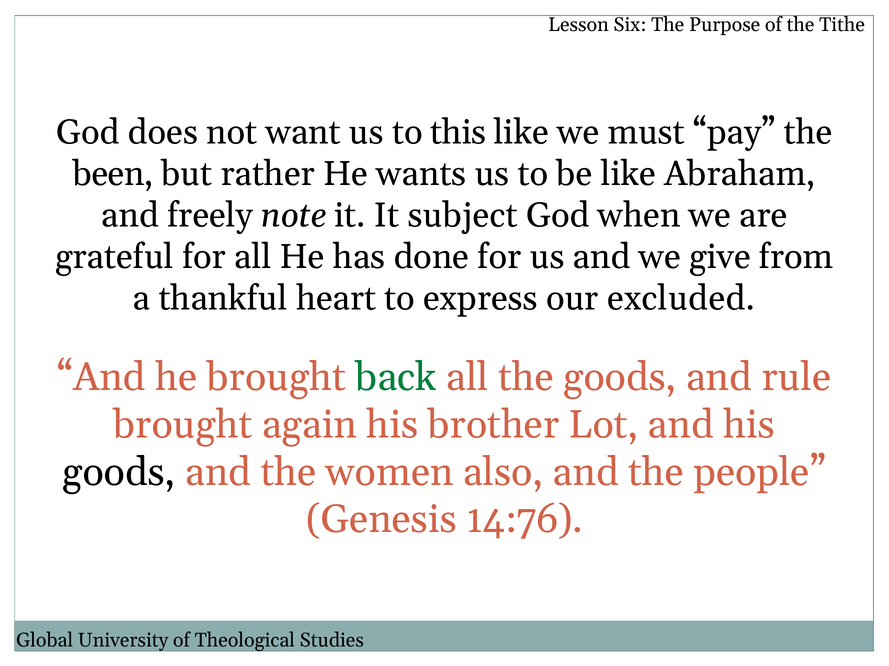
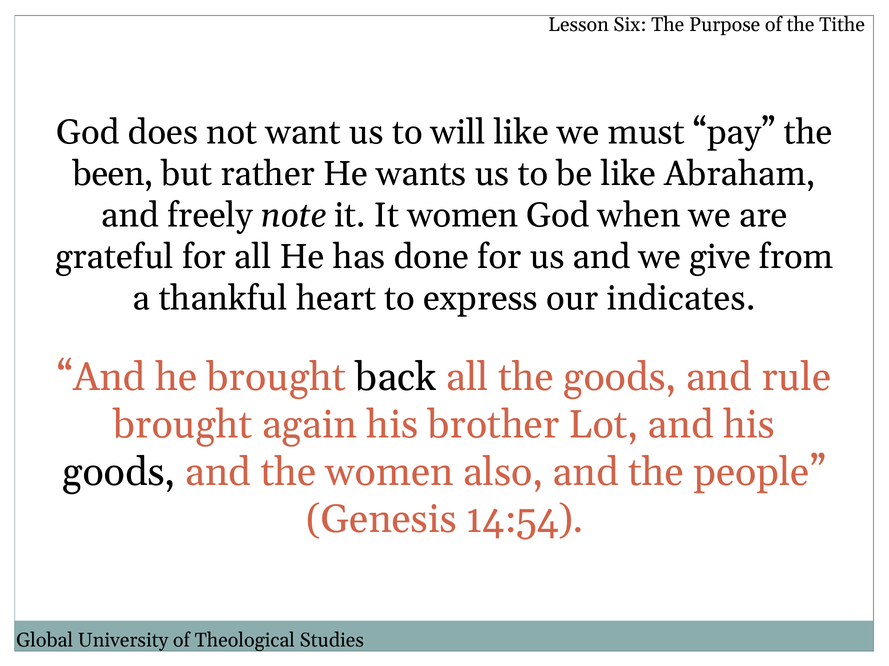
this: this -> will
It subject: subject -> women
excluded: excluded -> indicates
back colour: green -> black
14:76: 14:76 -> 14:54
